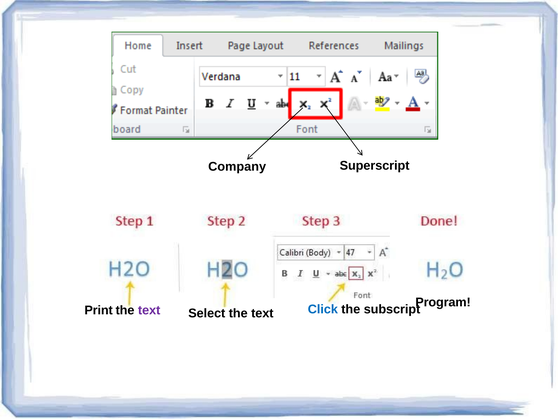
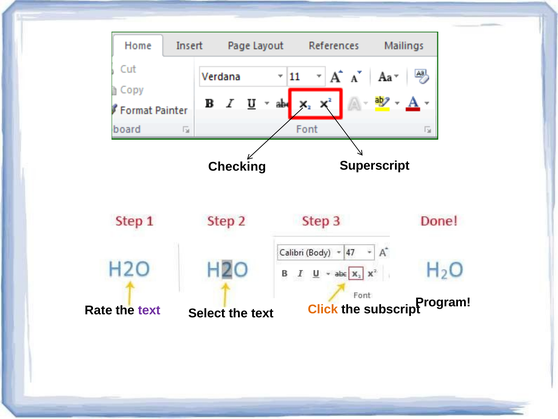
Company: Company -> Checking
Print: Print -> Rate
Click colour: blue -> orange
